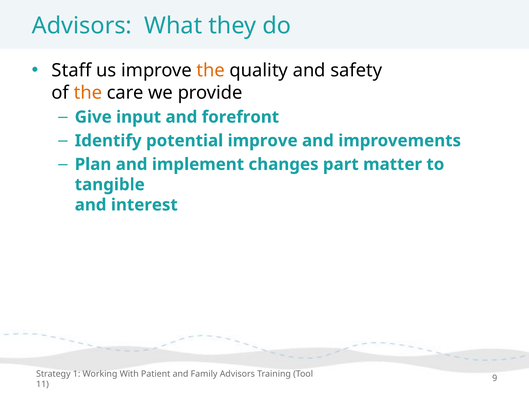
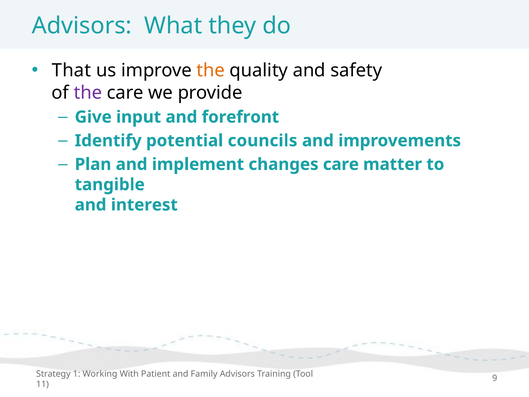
Staff: Staff -> That
the at (88, 93) colour: orange -> purple
potential improve: improve -> councils
changes part: part -> care
